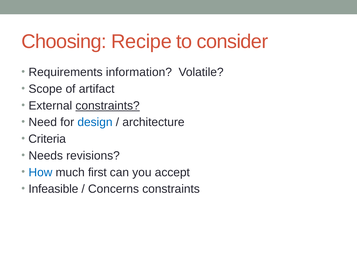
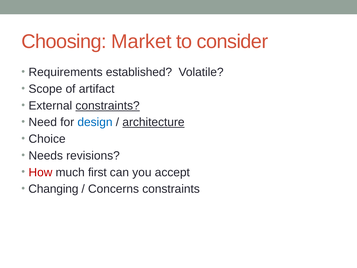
Recipe: Recipe -> Market
information: information -> established
architecture underline: none -> present
Criteria: Criteria -> Choice
How colour: blue -> red
Infeasible: Infeasible -> Changing
